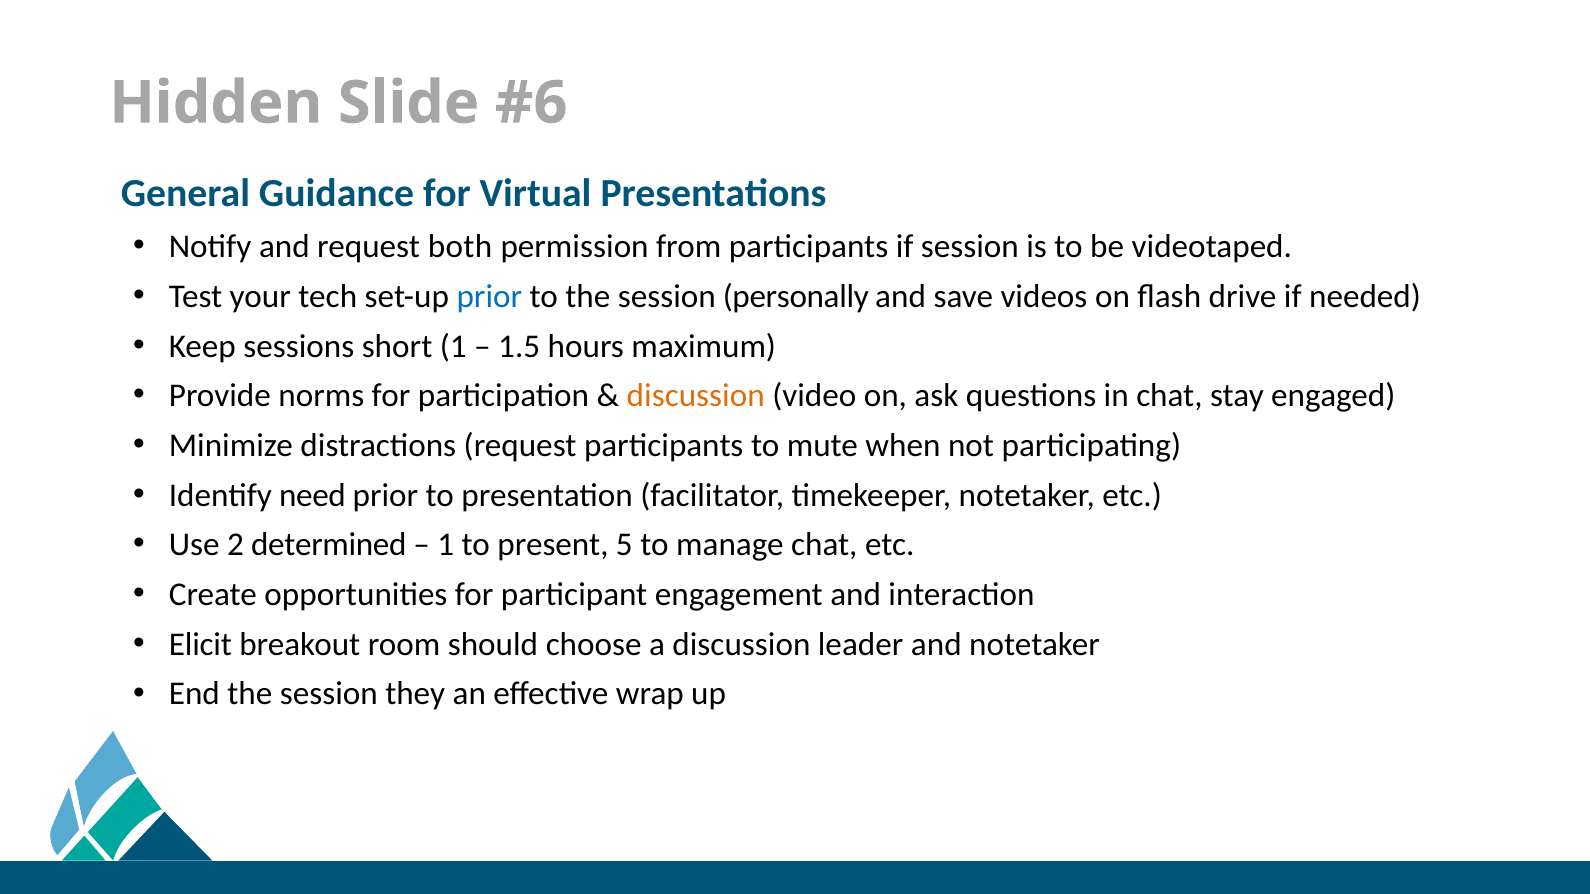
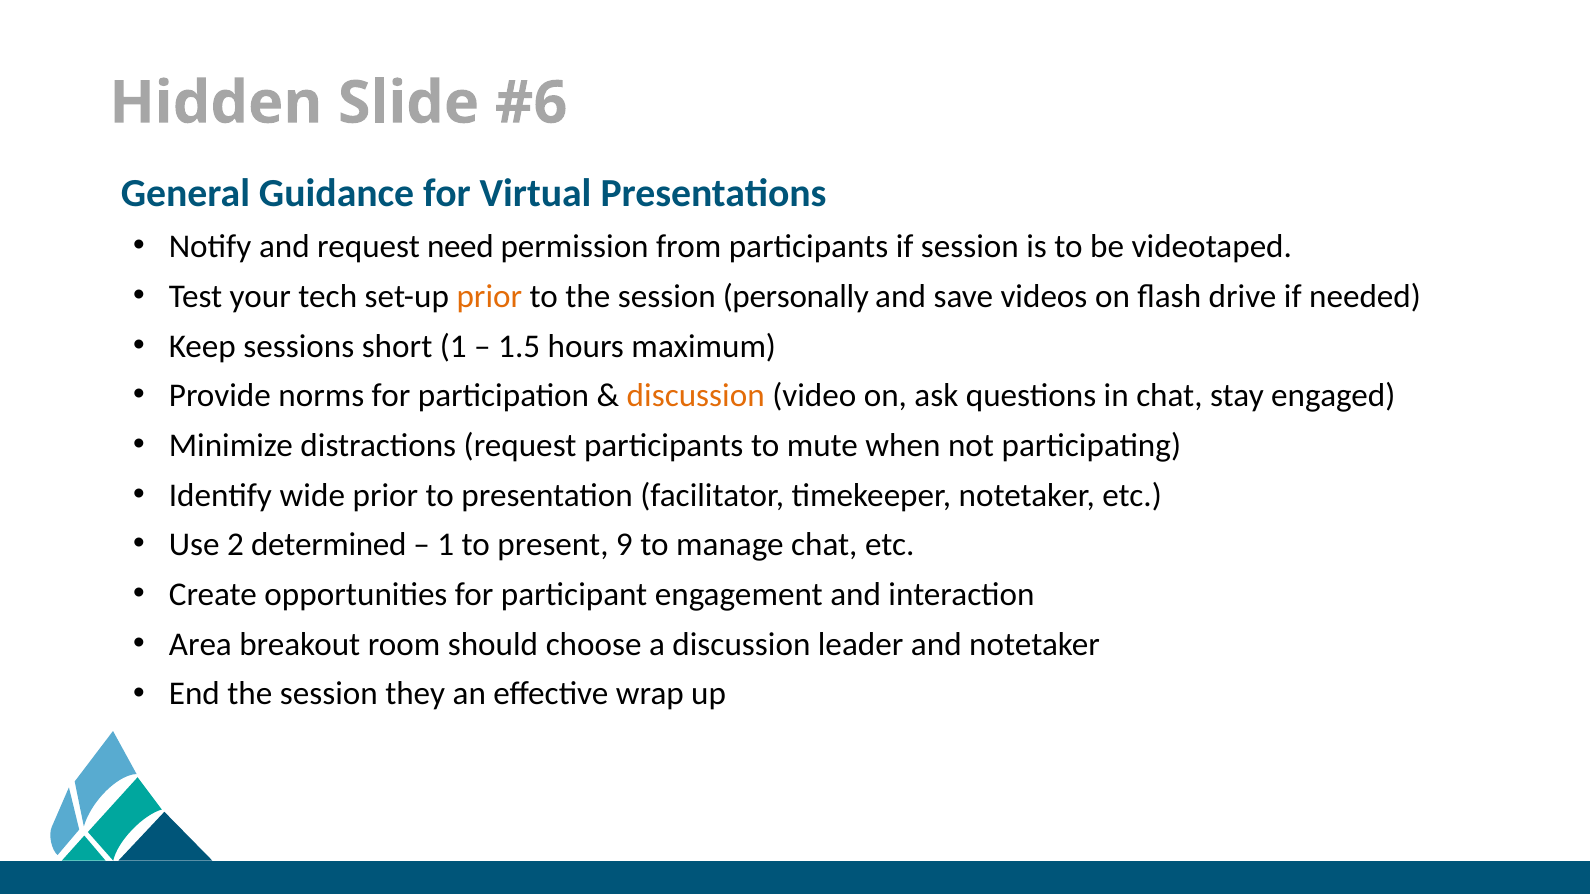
both: both -> need
prior at (489, 297) colour: blue -> orange
need: need -> wide
5: 5 -> 9
Elicit: Elicit -> Area
